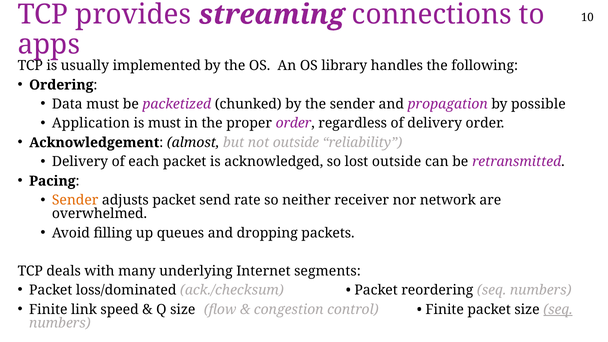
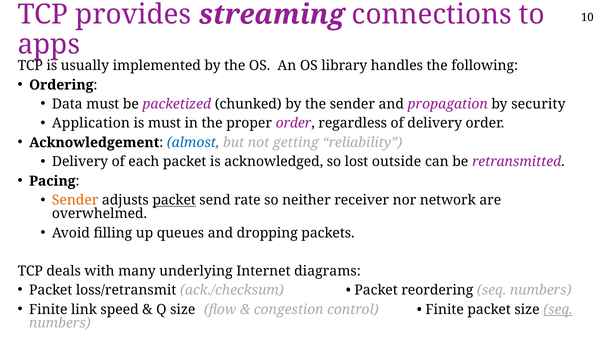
possible: possible -> security
almost colour: black -> blue
not outside: outside -> getting
packet at (174, 200) underline: none -> present
segments: segments -> diagrams
loss/dominated: loss/dominated -> loss/retransmit
